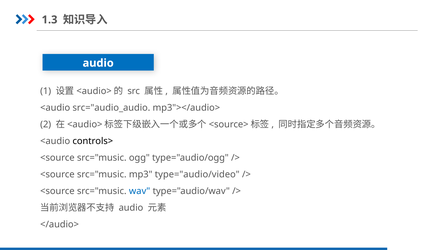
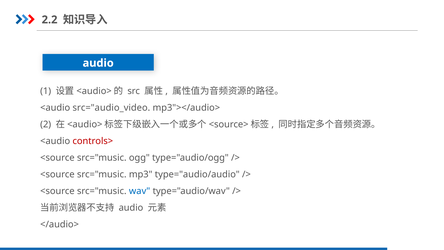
1.3: 1.3 -> 2.2
src="audio_audio: src="audio_audio -> src="audio_video
controls> colour: black -> red
type="audio/video: type="audio/video -> type="audio/audio
